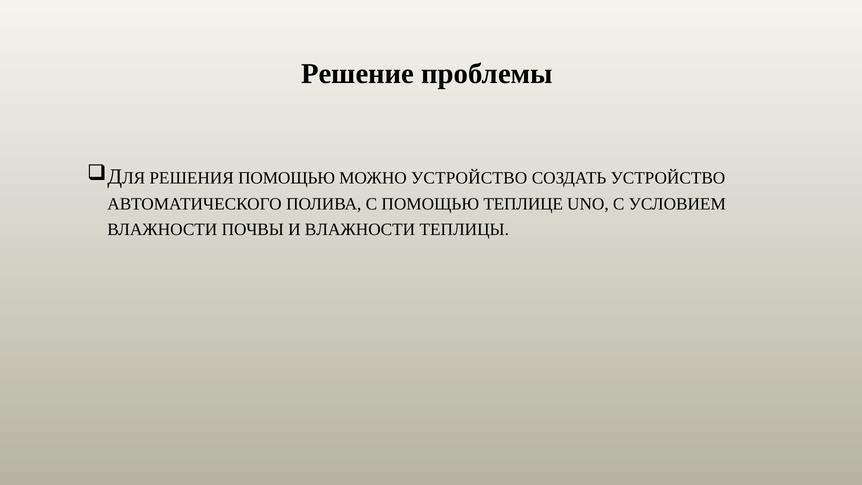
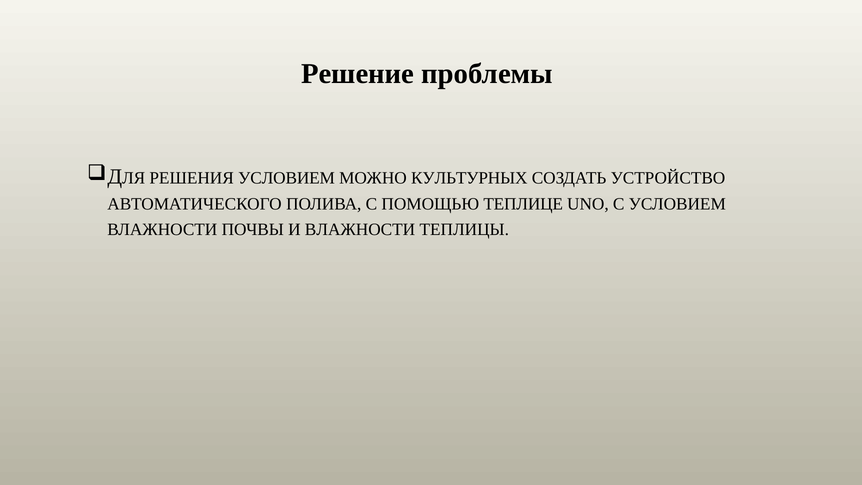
РЕШЕНИЯ ПОМОЩЬЮ: ПОМОЩЬЮ -> УСЛОВИЕМ
МОЖНО УСТРОЙСТВО: УСТРОЙСТВО -> КУЛЬТУРНЫХ
